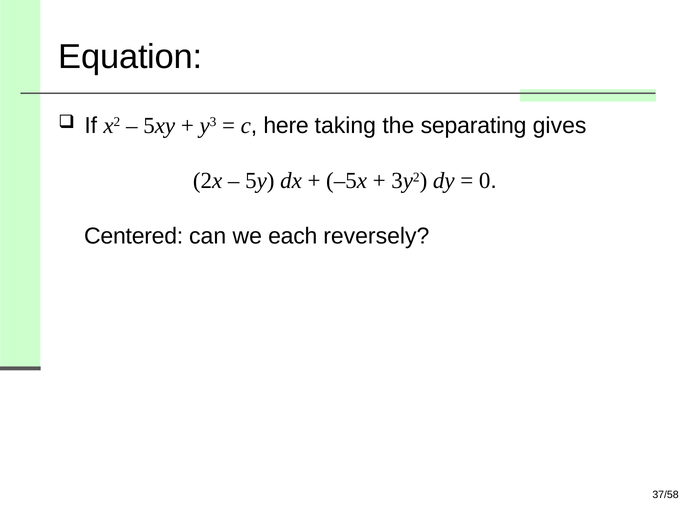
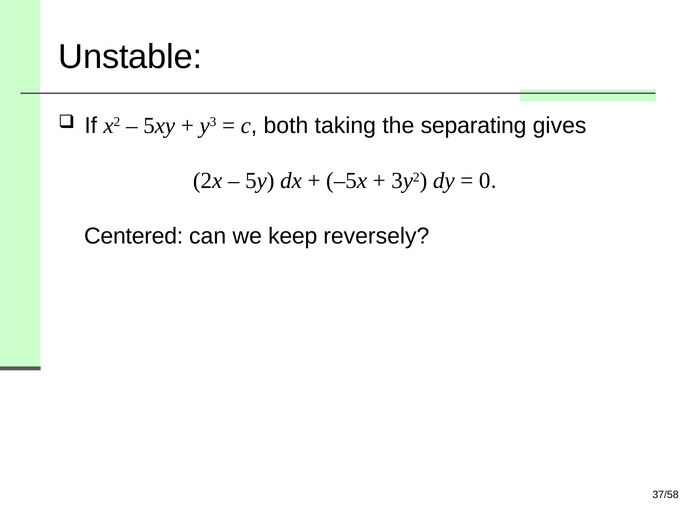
Equation: Equation -> Unstable
here: here -> both
each: each -> keep
